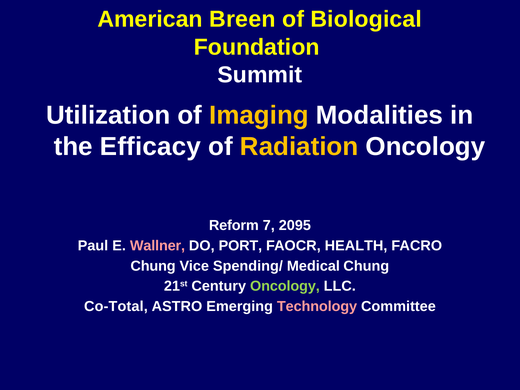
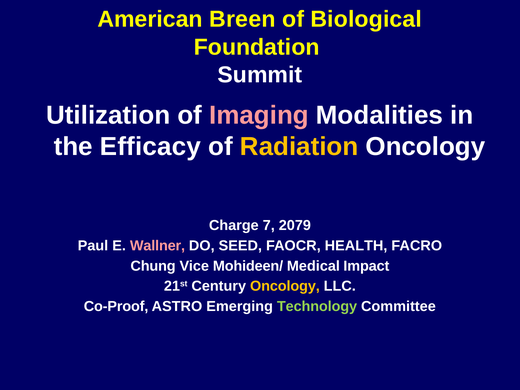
Imaging colour: yellow -> pink
Reform: Reform -> Charge
2095: 2095 -> 2079
PORT: PORT -> SEED
Spending/: Spending/ -> Mohideen/
Medical Chung: Chung -> Impact
Oncology at (285, 286) colour: light green -> yellow
Co-Total: Co-Total -> Co-Proof
Technology colour: pink -> light green
